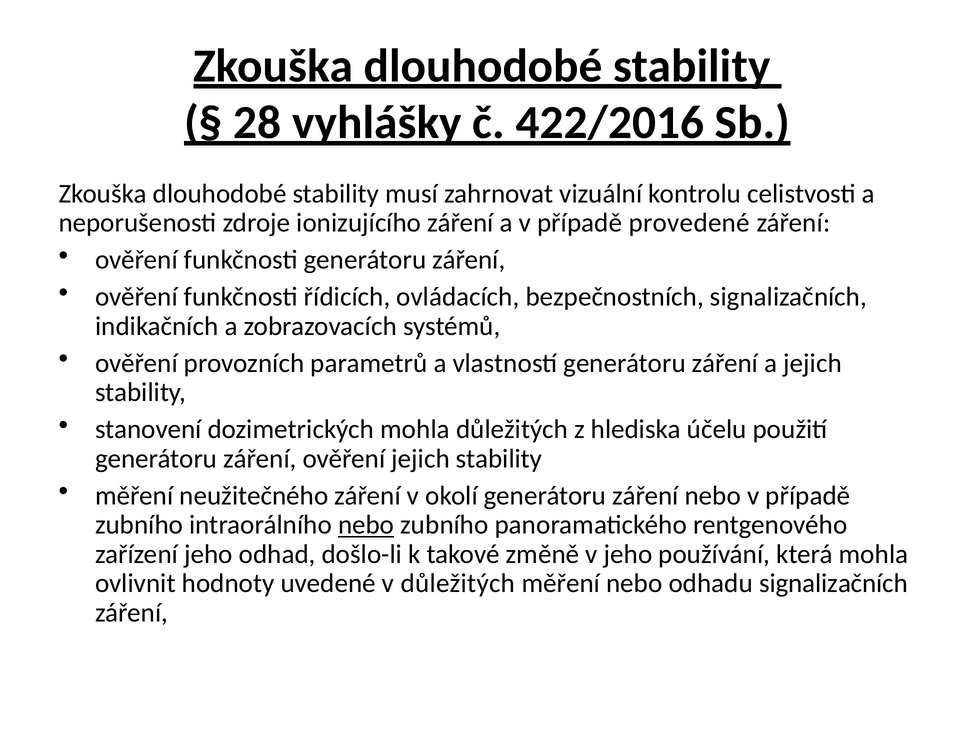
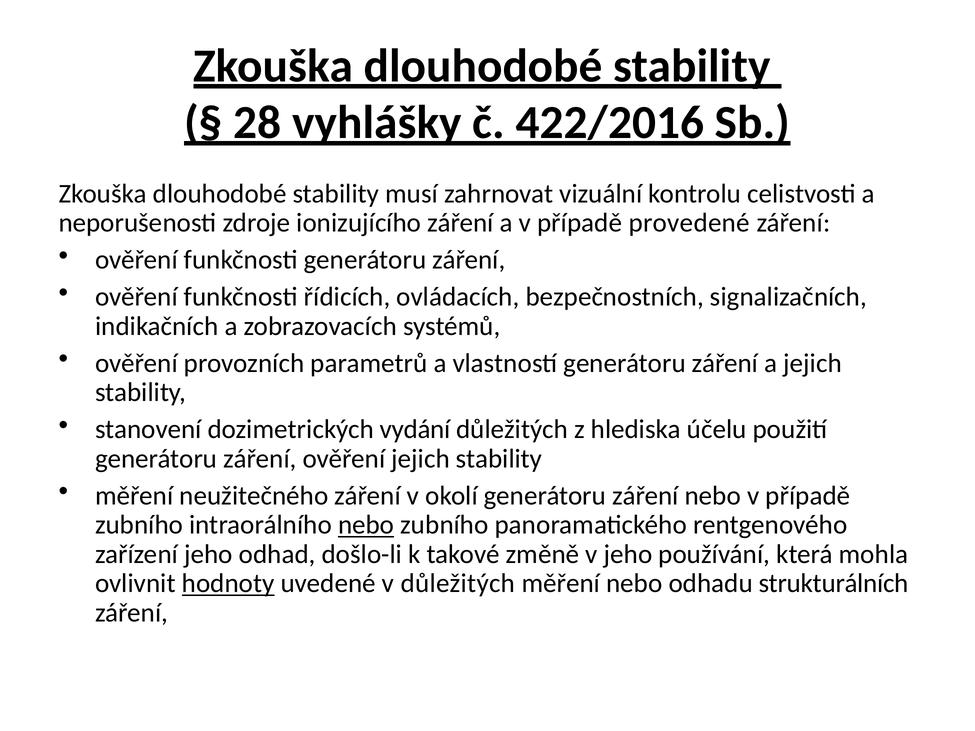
dozimetrických mohla: mohla -> vydání
hodnoty underline: none -> present
odhadu signalizačních: signalizačních -> strukturálních
